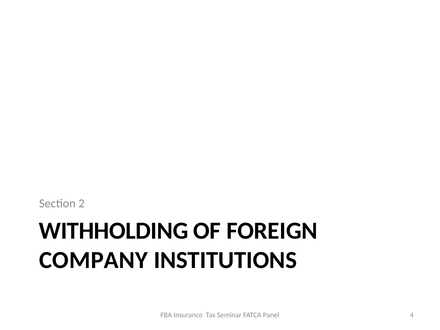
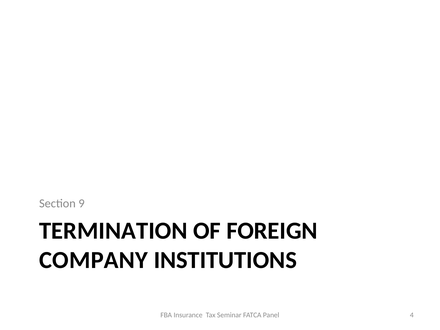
2: 2 -> 9
WITHHOLDING: WITHHOLDING -> TERMINATION
